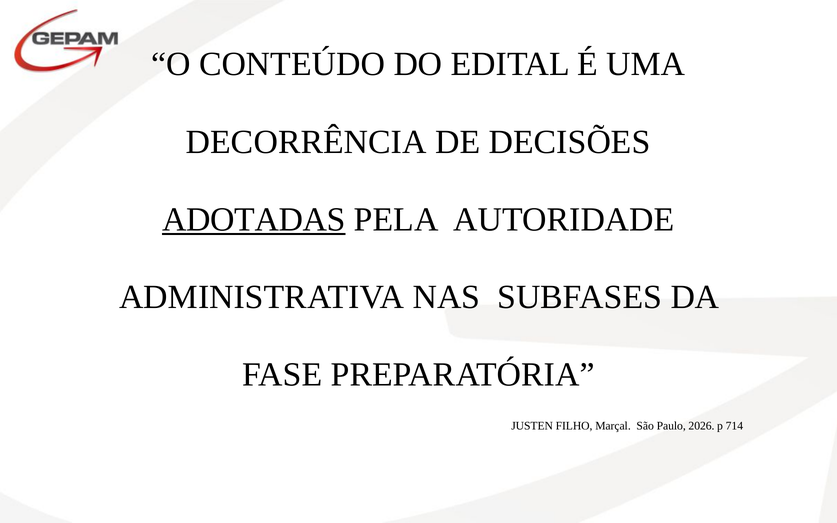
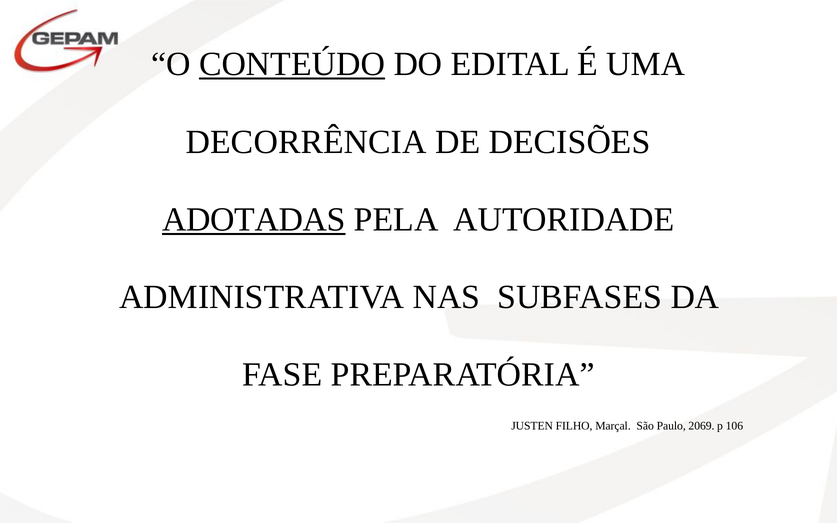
CONTEÚDO underline: none -> present
2026: 2026 -> 2069
714: 714 -> 106
